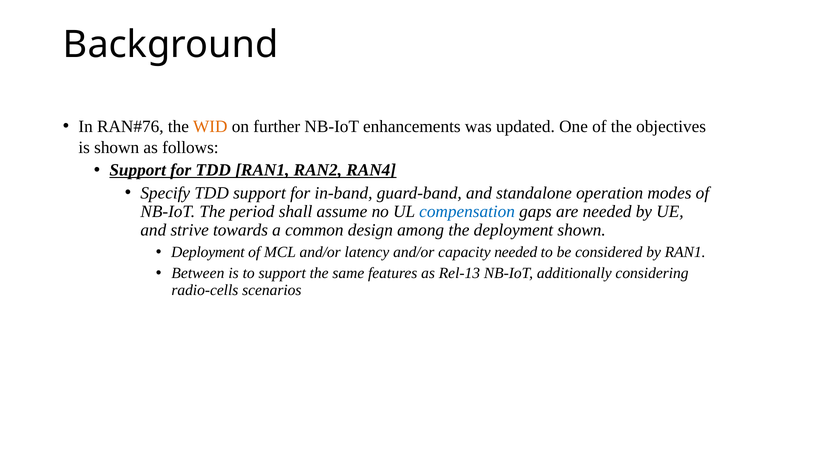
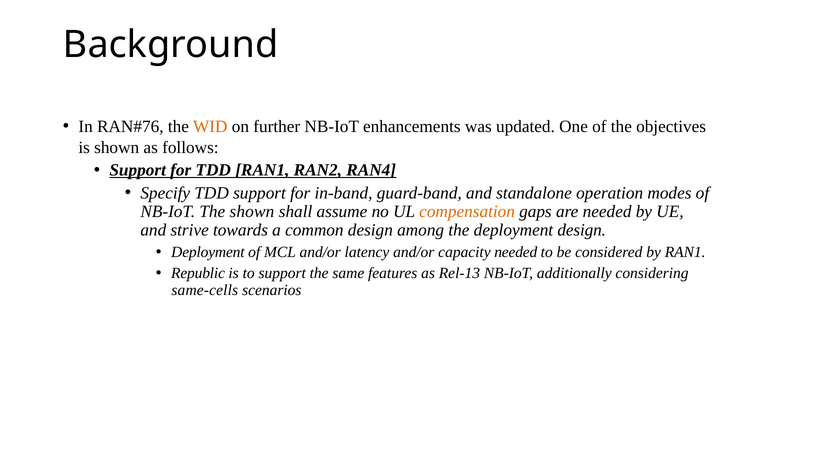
The period: period -> shown
compensation colour: blue -> orange
deployment shown: shown -> design
Between: Between -> Republic
radio-cells: radio-cells -> same-cells
